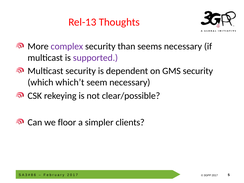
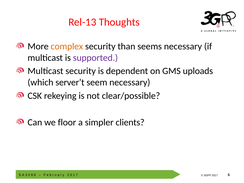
complex colour: purple -> orange
GMS security: security -> uploads
which’t: which’t -> server’t
